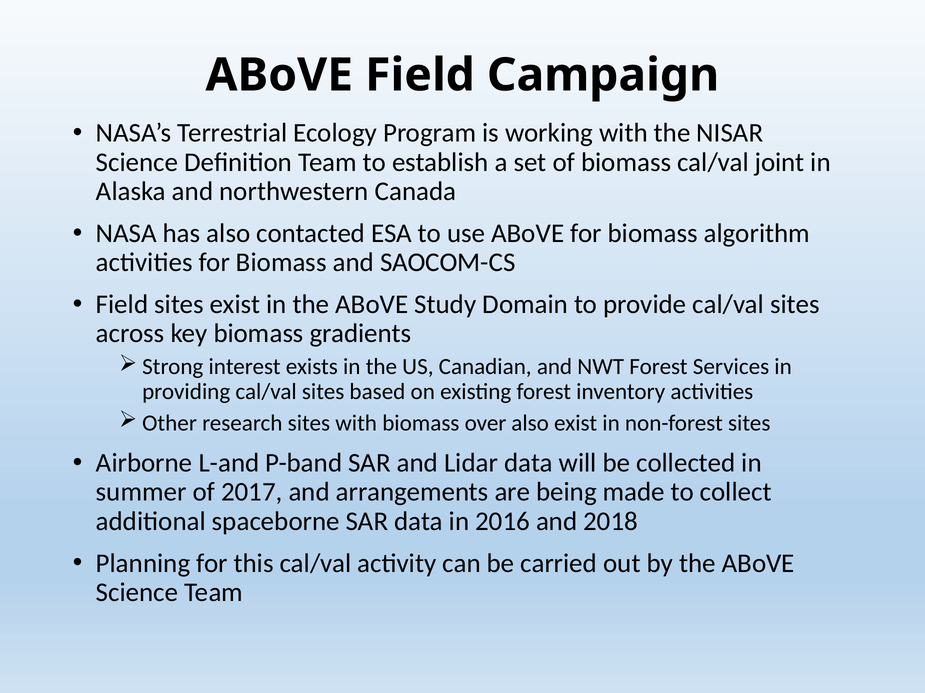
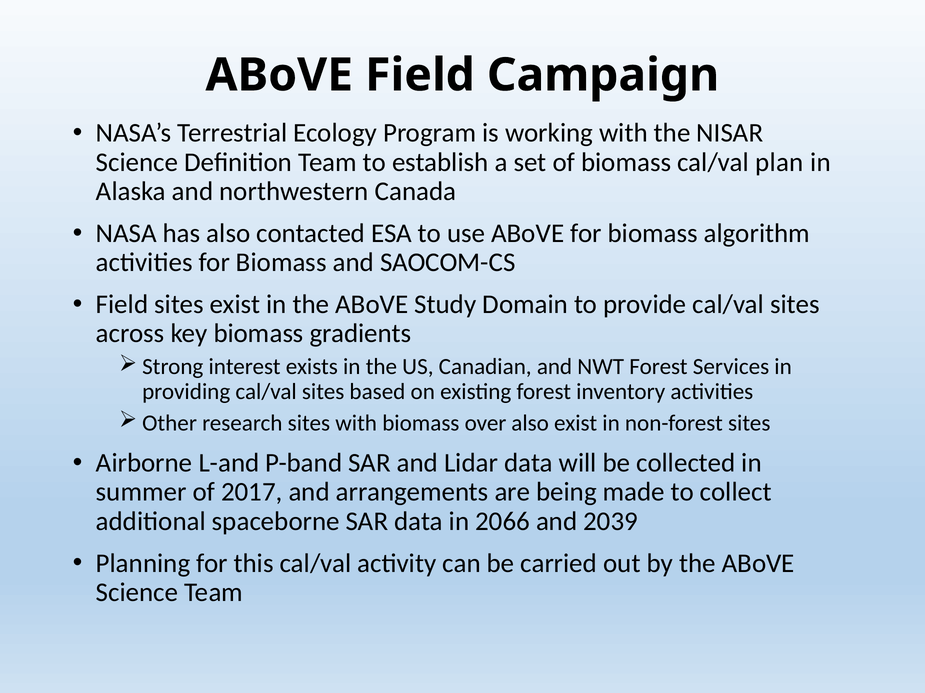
joint: joint -> plan
2016: 2016 -> 2066
2018: 2018 -> 2039
